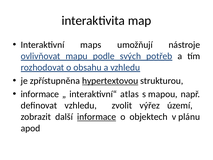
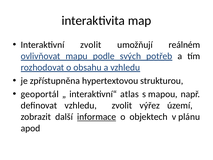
Interaktivní maps: maps -> zvolit
nástroje: nástroje -> reálném
hypertextovou underline: present -> none
informace at (40, 94): informace -> geoportál
